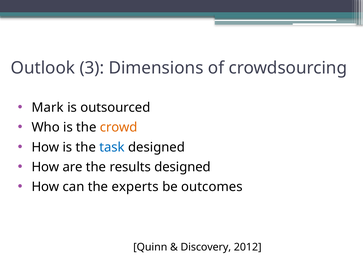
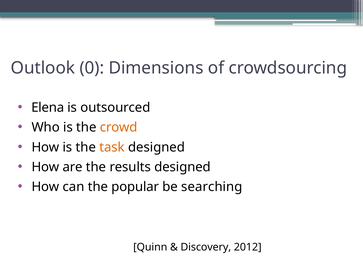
3: 3 -> 0
Mark: Mark -> Elena
task colour: blue -> orange
experts: experts -> popular
outcomes: outcomes -> searching
